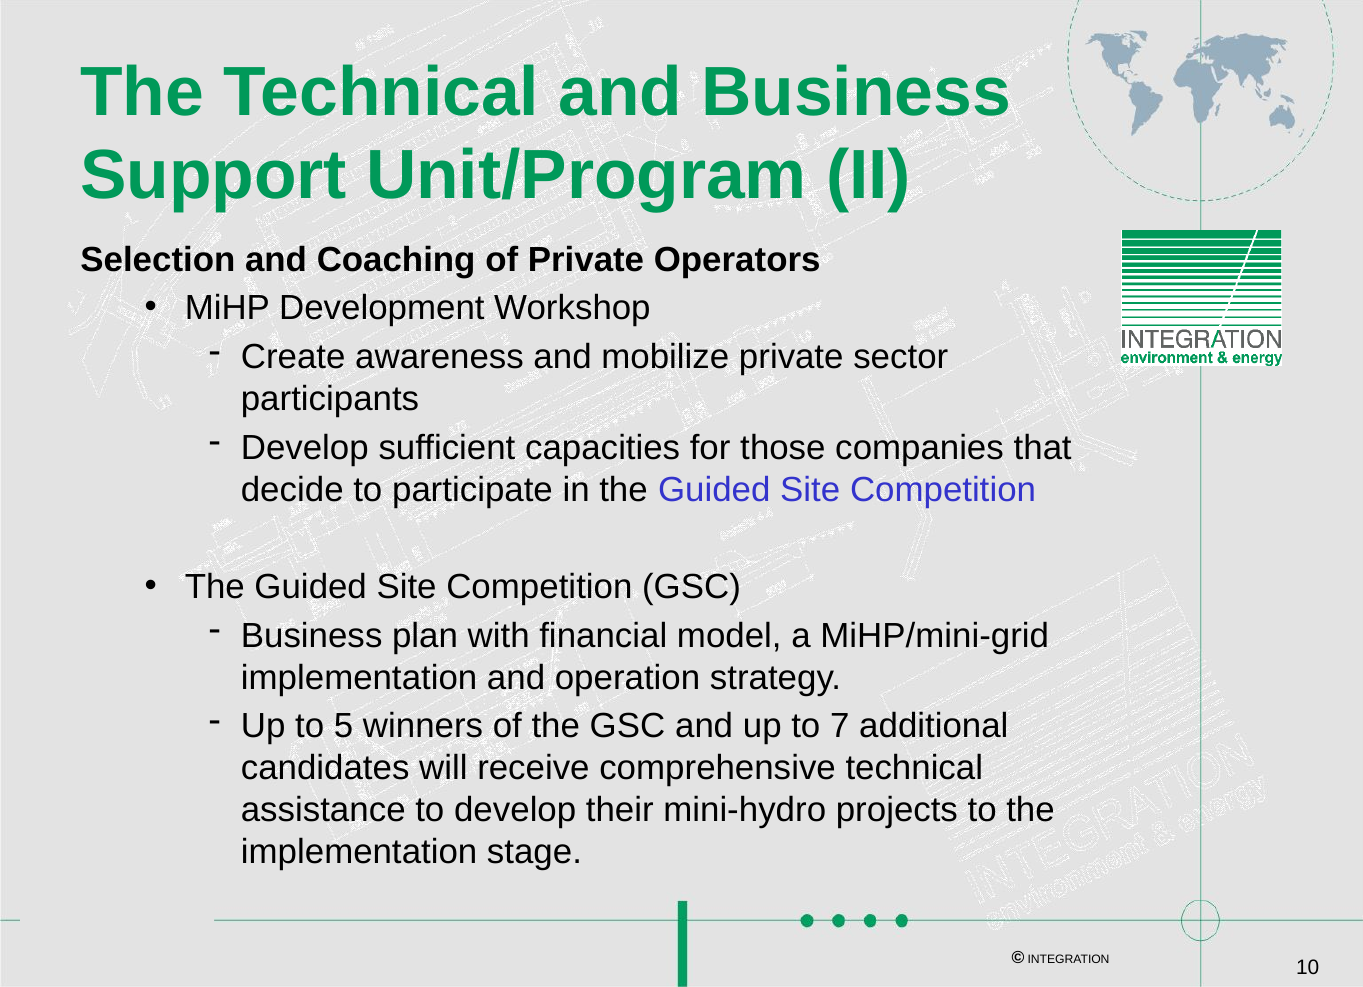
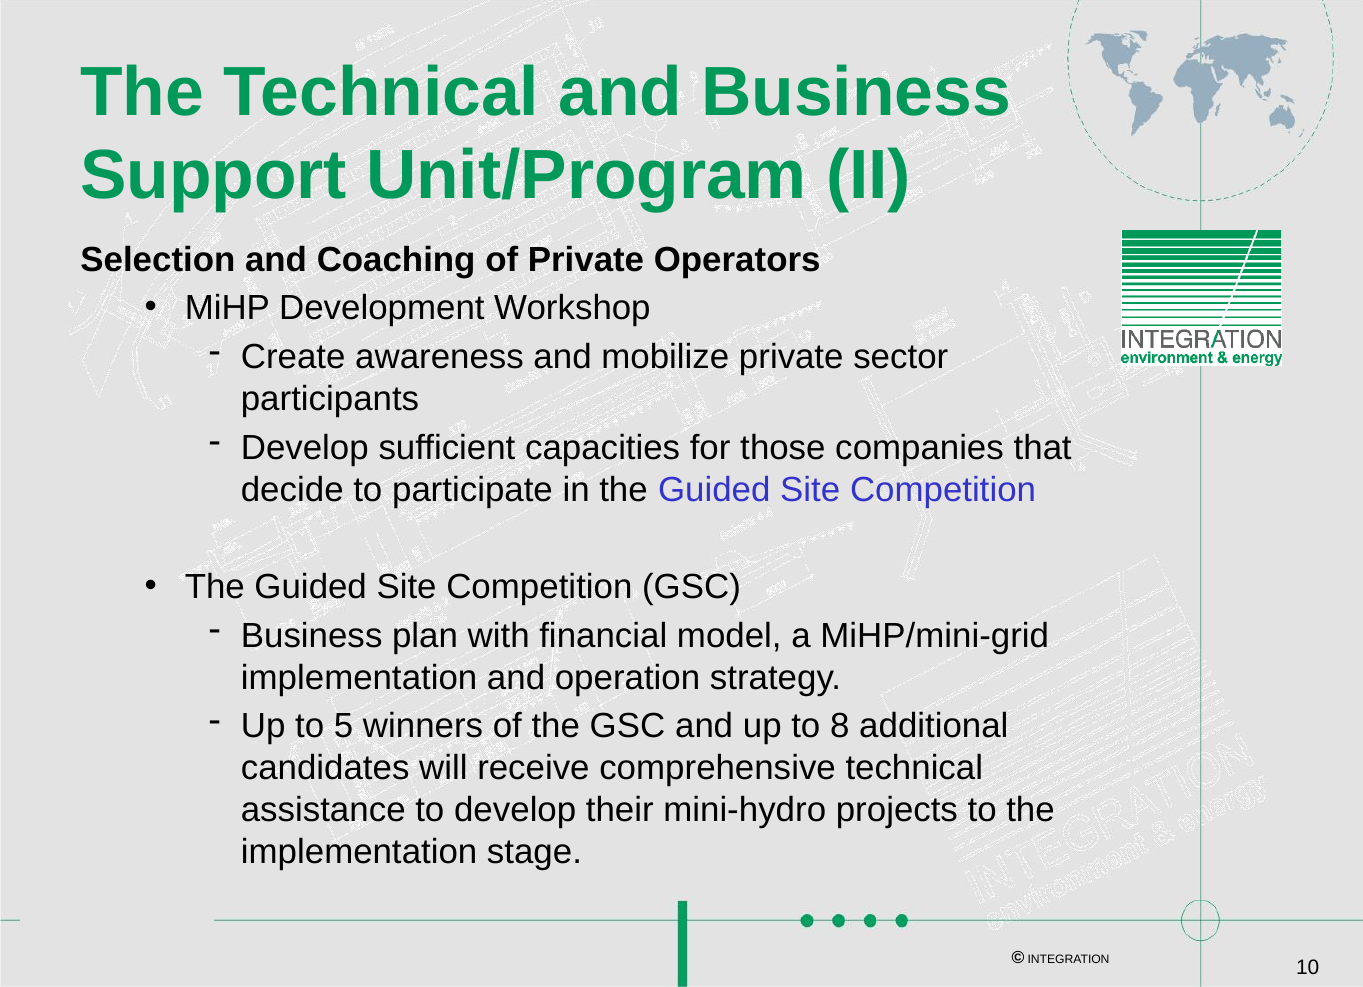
7: 7 -> 8
